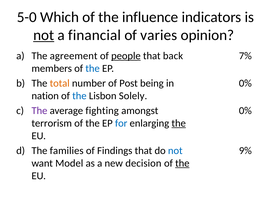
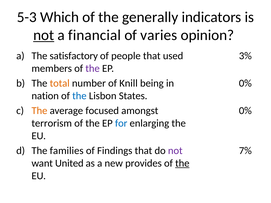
5-0: 5-0 -> 5-3
influence: influence -> generally
agreement: agreement -> satisfactory
people underline: present -> none
back: back -> used
7%: 7% -> 3%
the at (93, 68) colour: blue -> purple
Post: Post -> Knill
Solely: Solely -> States
The at (39, 111) colour: purple -> orange
fighting: fighting -> focused
the at (179, 123) underline: present -> none
not at (175, 151) colour: blue -> purple
9%: 9% -> 7%
Model: Model -> United
decision: decision -> provides
